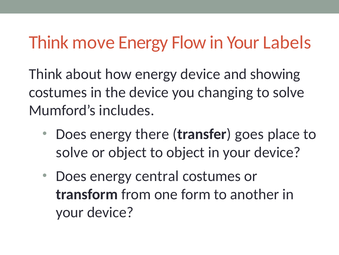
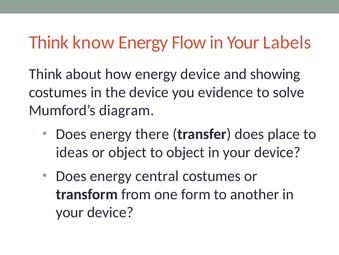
move: move -> know
changing: changing -> evidence
includes: includes -> diagram
transfer goes: goes -> does
solve at (72, 152): solve -> ideas
